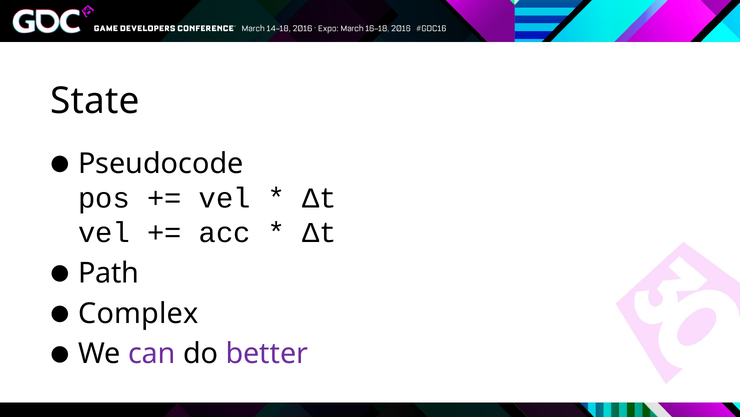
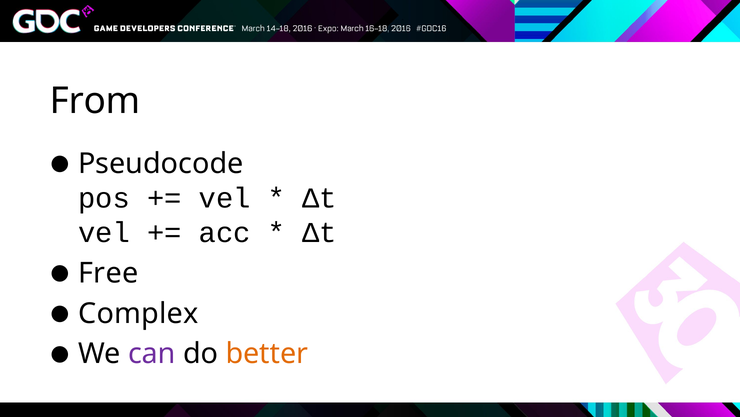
State: State -> From
Path: Path -> Free
better colour: purple -> orange
